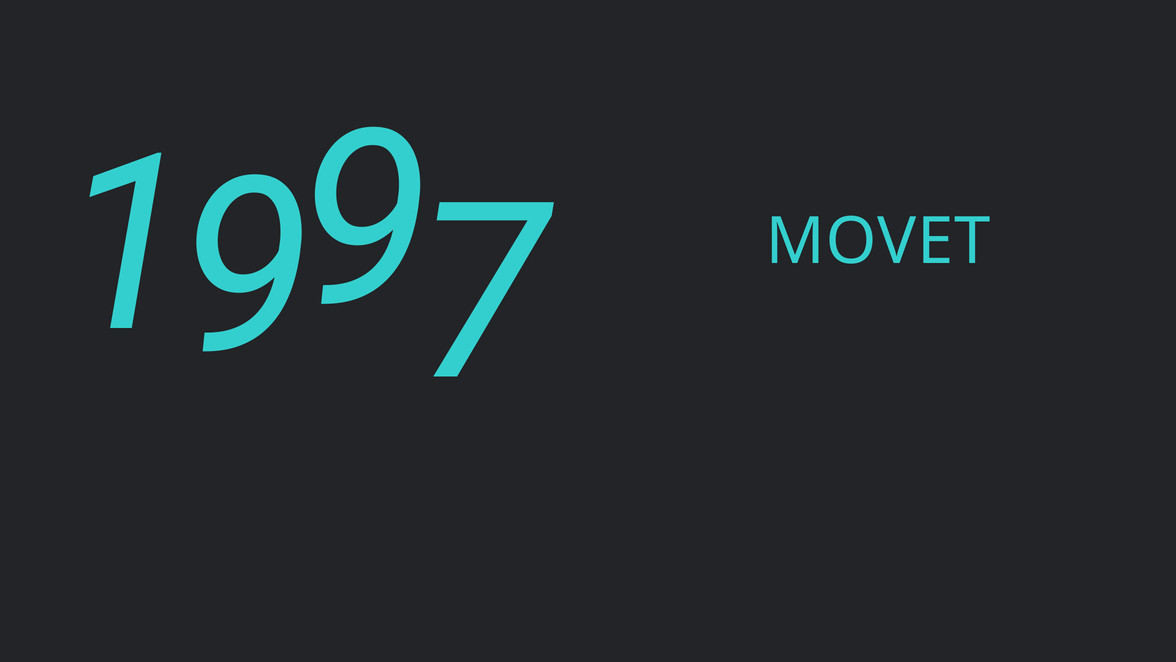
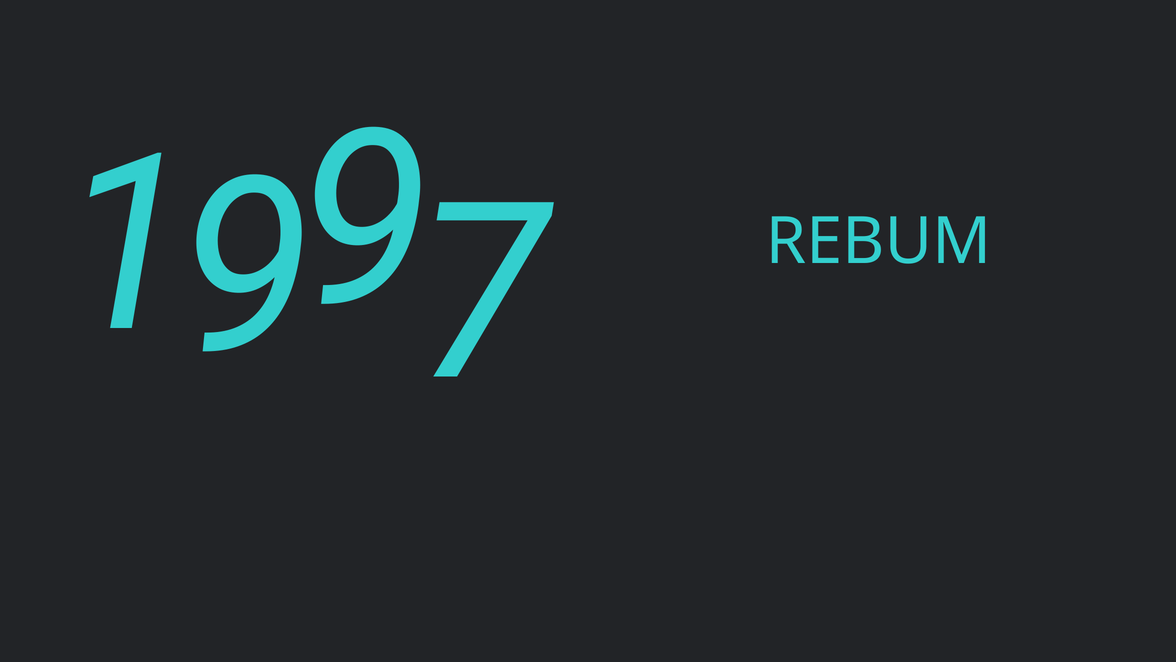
MOVET: MOVET -> REBUM
